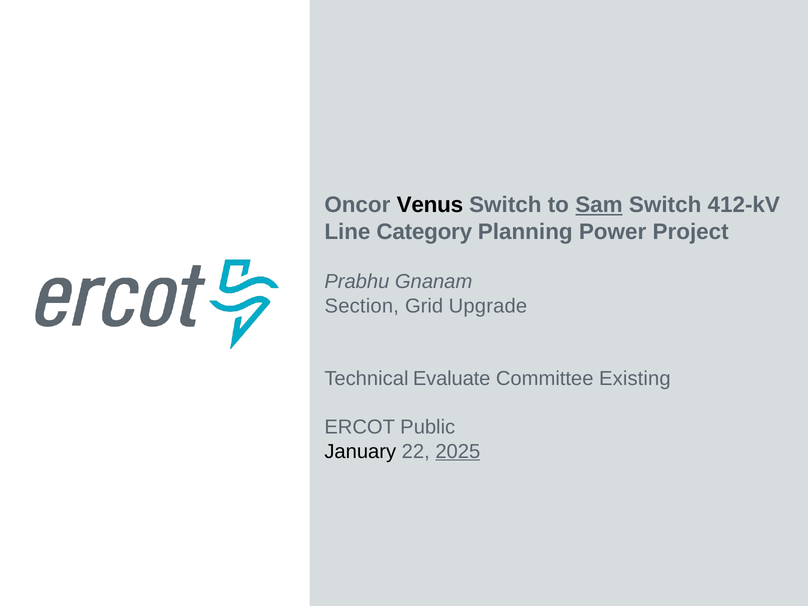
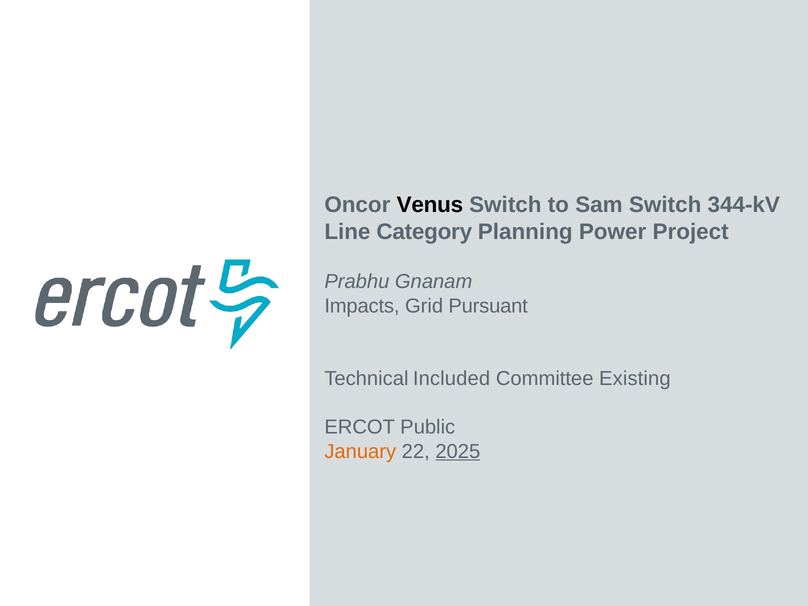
Sam underline: present -> none
412-kV: 412-kV -> 344-kV
Section: Section -> Impacts
Upgrade: Upgrade -> Pursuant
Evaluate: Evaluate -> Included
January colour: black -> orange
